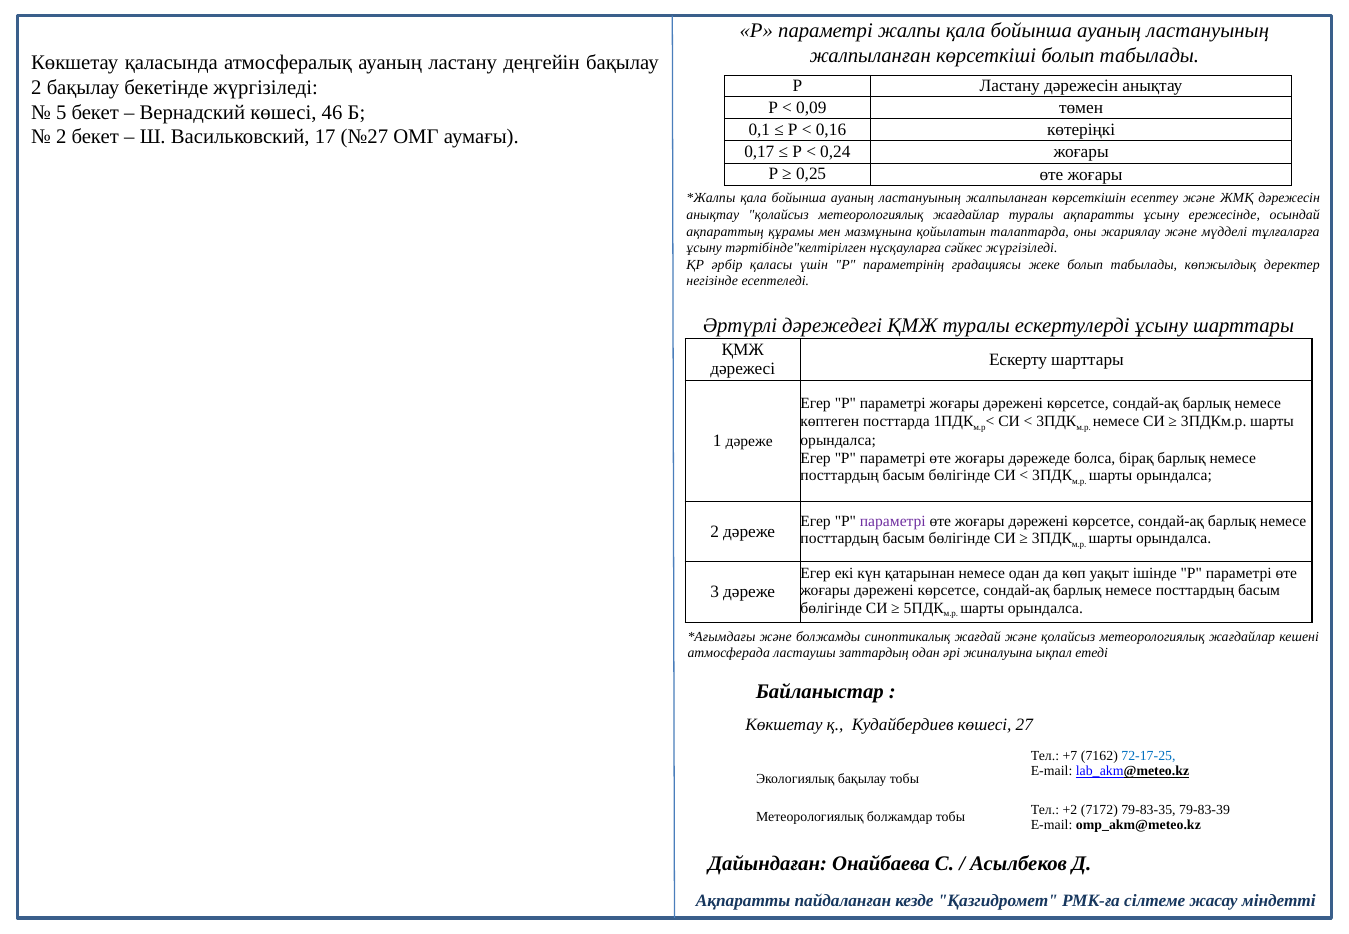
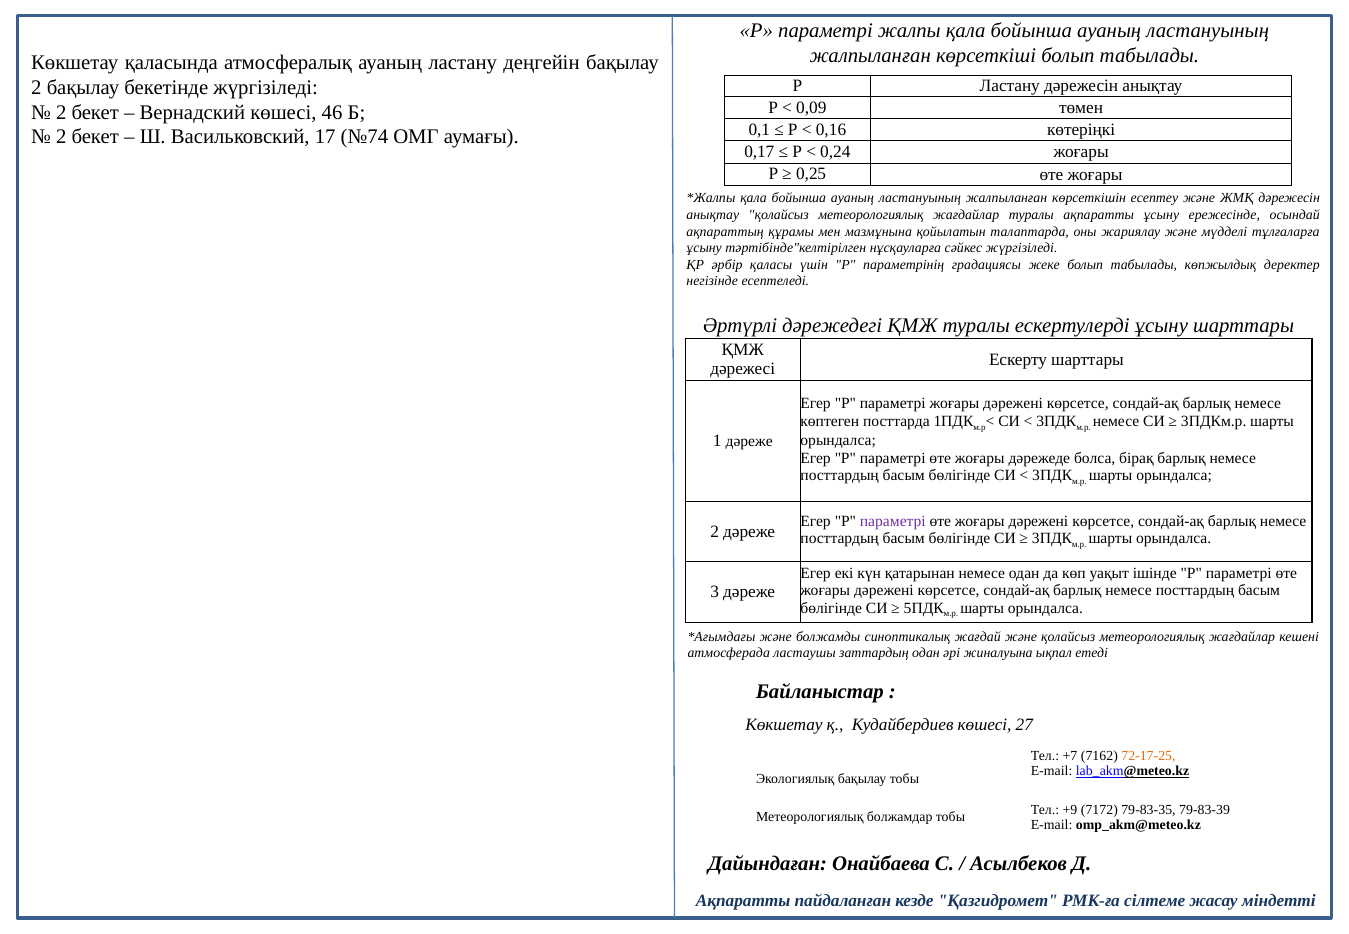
5 at (61, 112): 5 -> 2
№27: №27 -> №74
72-17-25 colour: blue -> orange
+2: +2 -> +9
